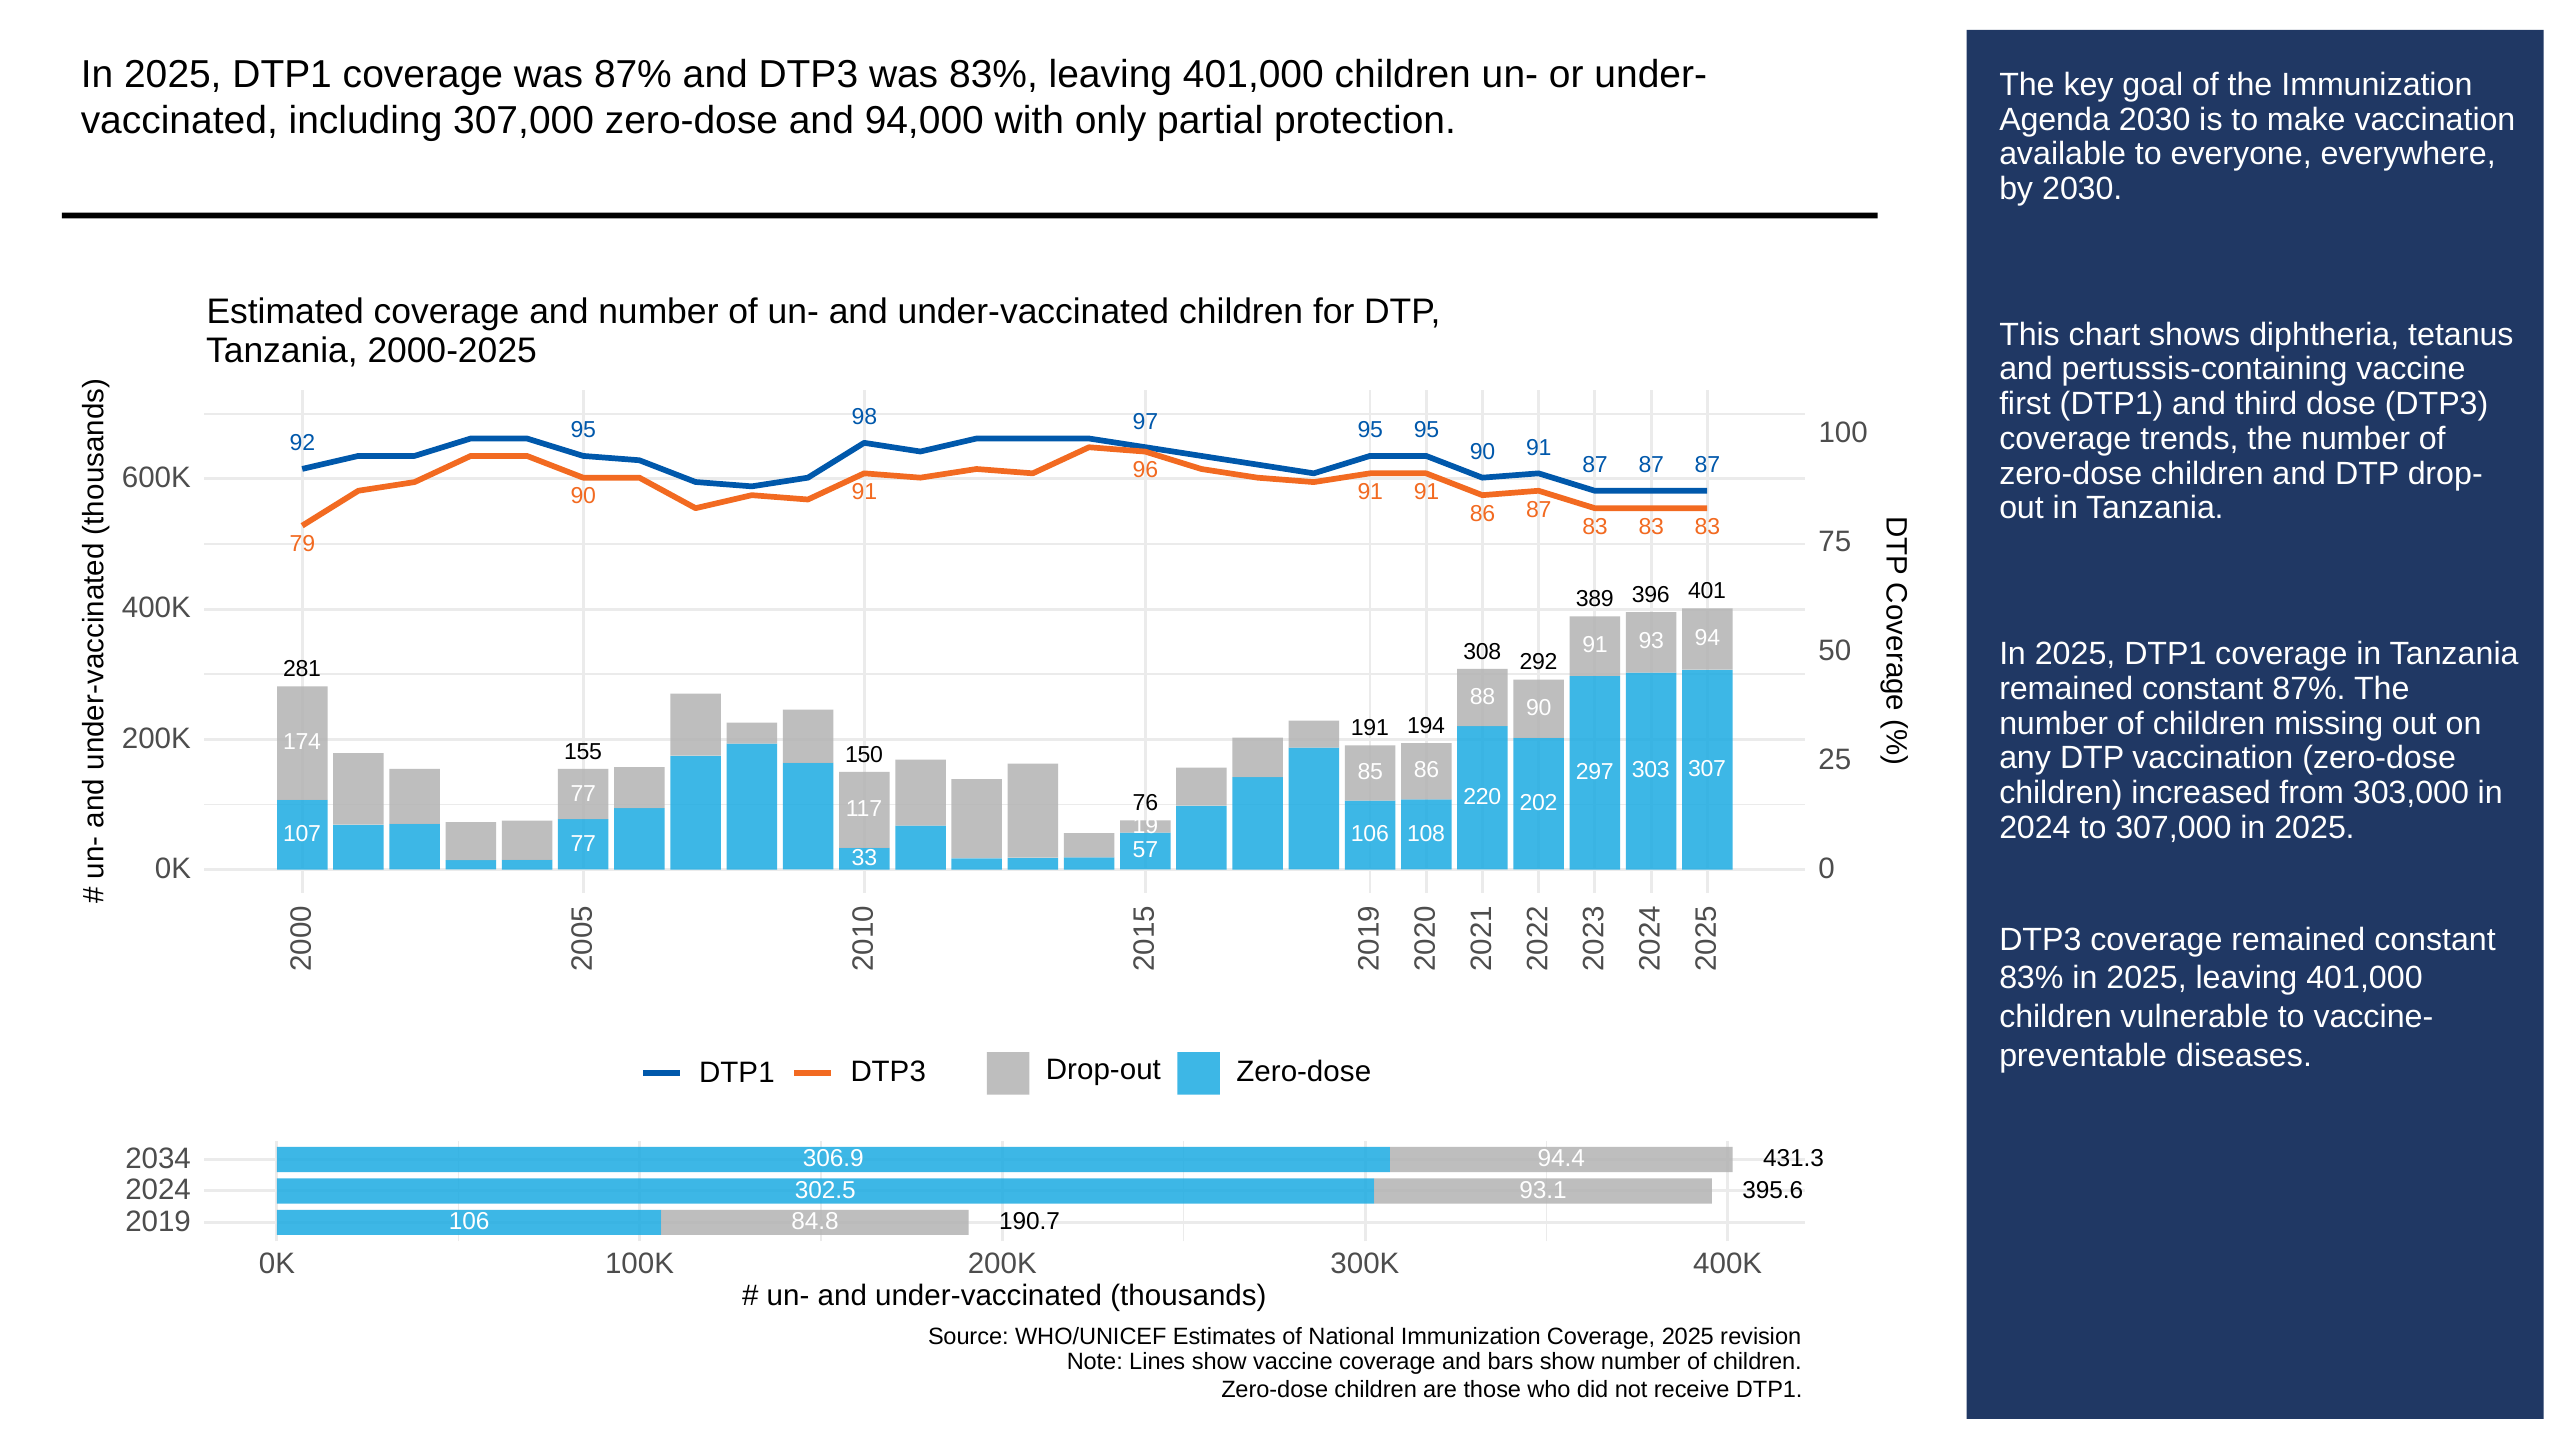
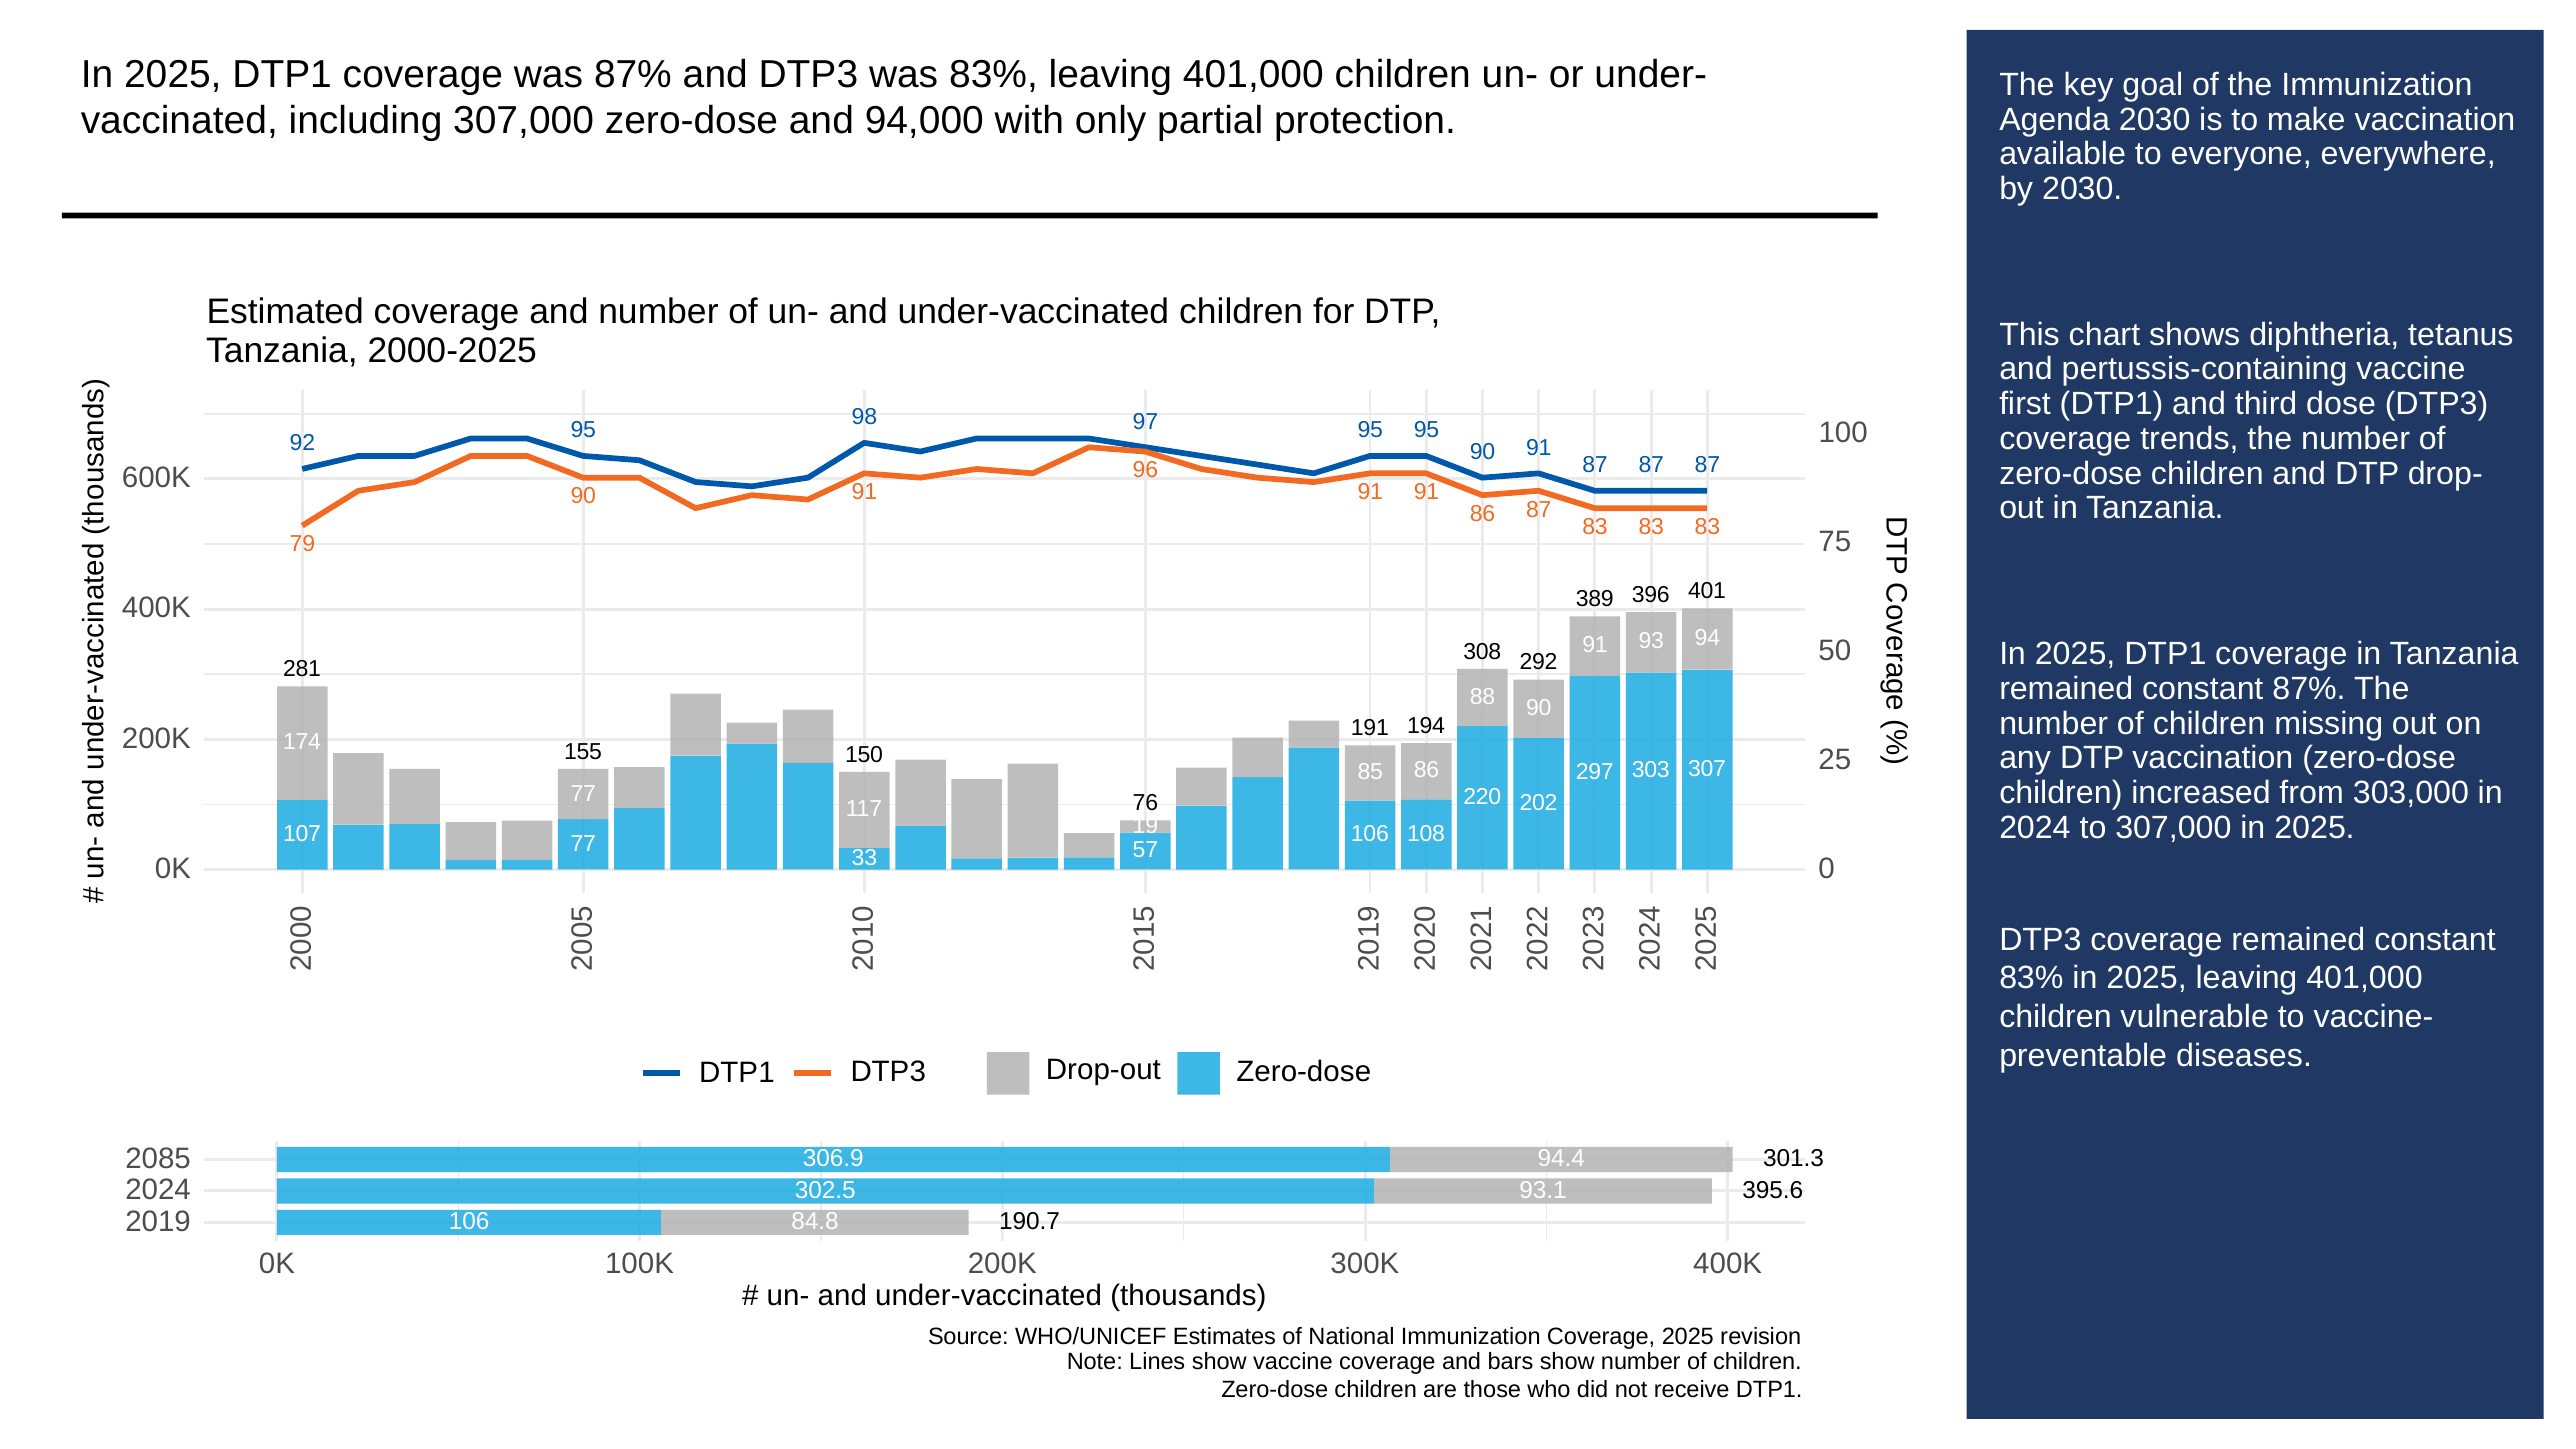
2034: 2034 -> 2085
431.3: 431.3 -> 301.3
